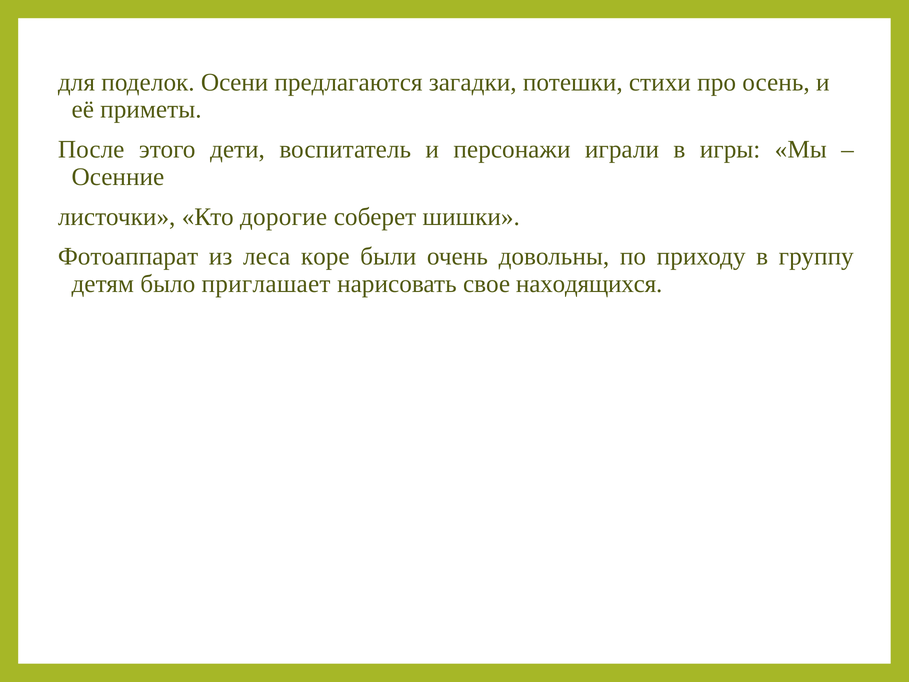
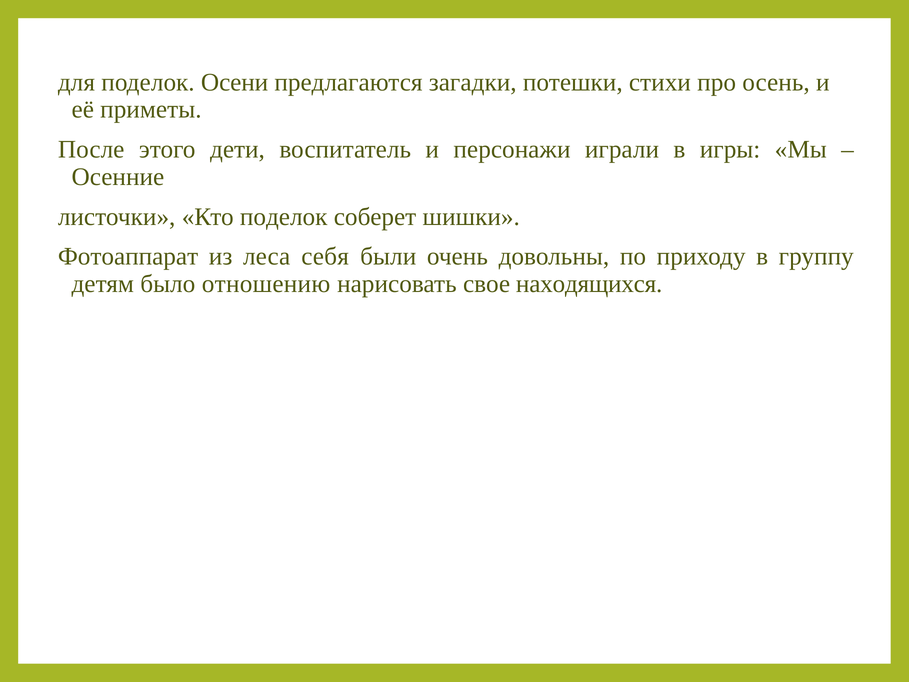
Кто дорогие: дорогие -> поделок
коре: коре -> себя
приглашает: приглашает -> отношению
